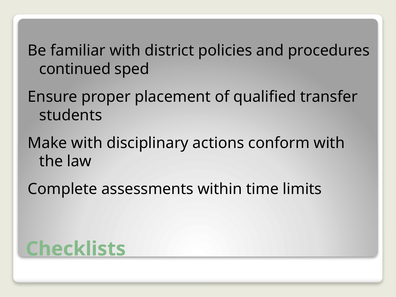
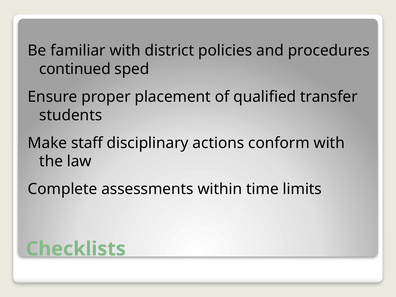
Make with: with -> staff
